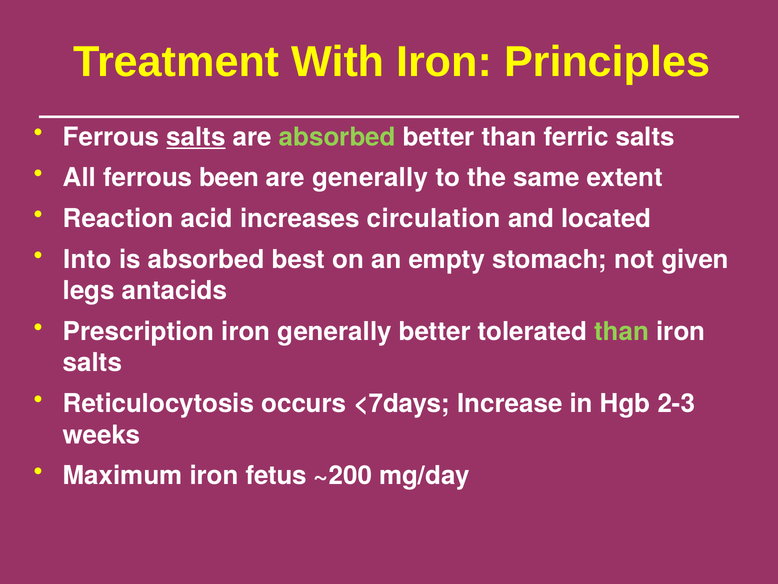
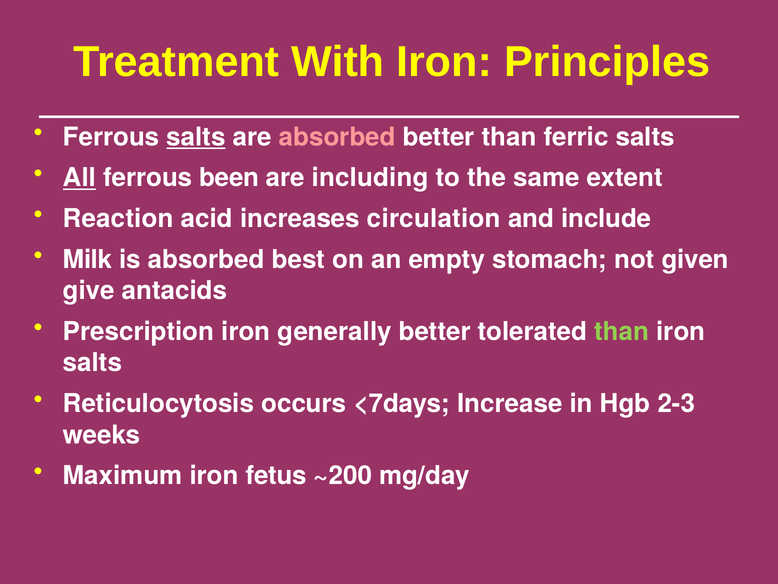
absorbed at (337, 137) colour: light green -> pink
All underline: none -> present
are generally: generally -> including
located: located -> include
Into: Into -> Milk
legs: legs -> give
